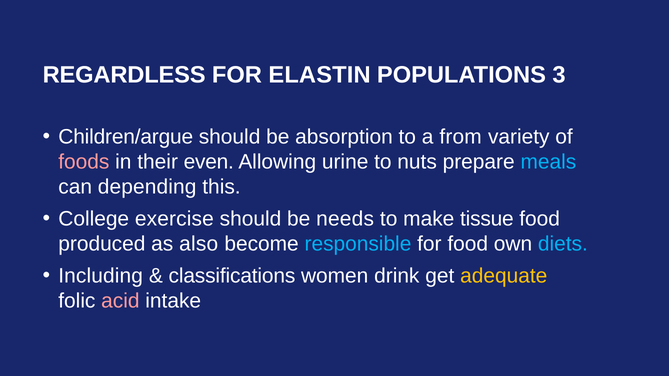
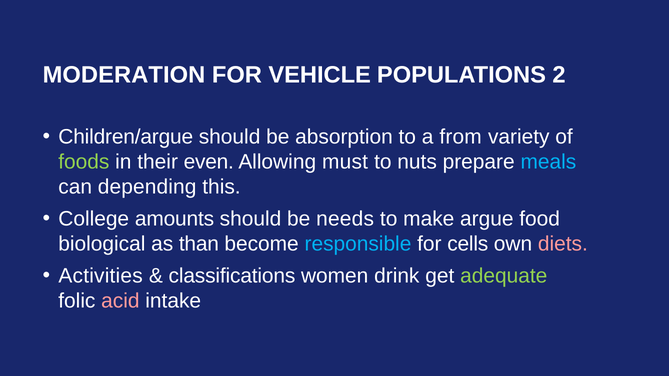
REGARDLESS: REGARDLESS -> MODERATION
ELASTIN: ELASTIN -> VEHICLE
3: 3 -> 2
foods colour: pink -> light green
urine: urine -> must
exercise: exercise -> amounts
tissue: tissue -> argue
produced: produced -> biological
also: also -> than
for food: food -> cells
diets colour: light blue -> pink
Including: Including -> Activities
adequate colour: yellow -> light green
